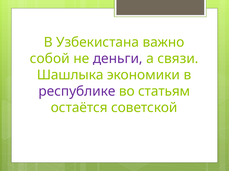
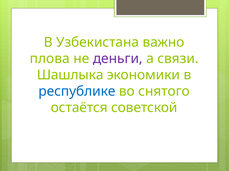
собой: собой -> плова
республике colour: purple -> blue
статьям: статьям -> снятого
